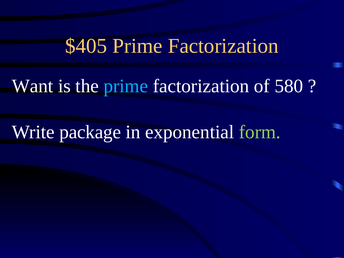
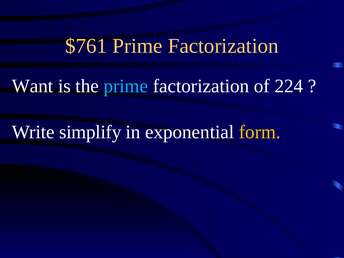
$405: $405 -> $761
580: 580 -> 224
package: package -> simplify
form colour: light green -> yellow
